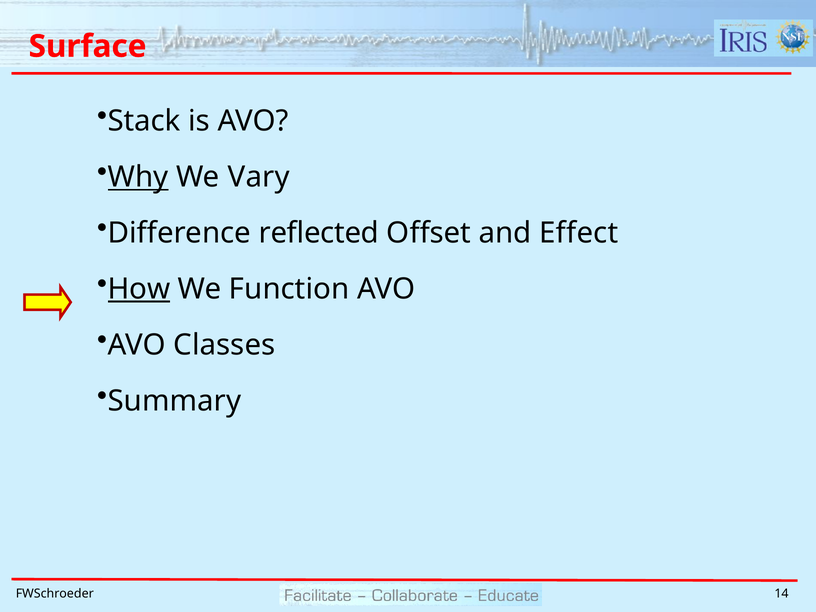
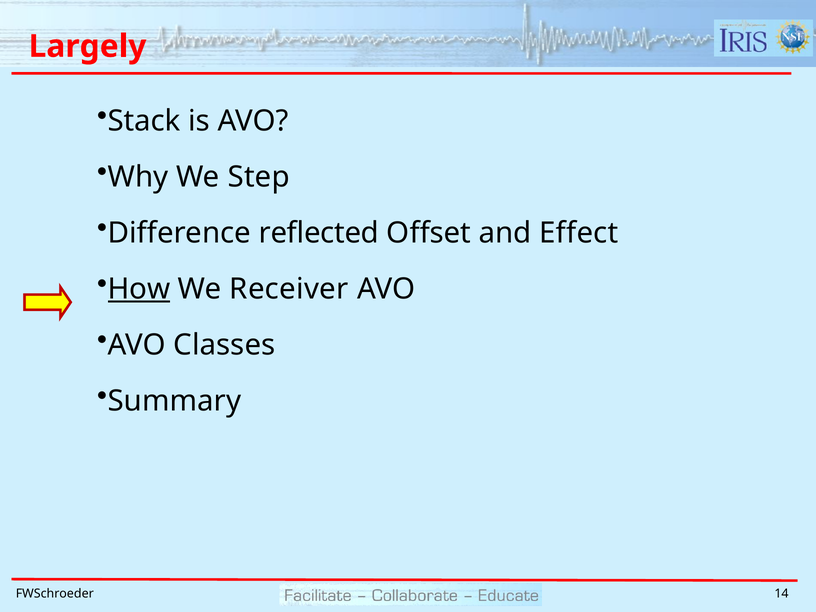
Surface: Surface -> Largely
Why underline: present -> none
Vary: Vary -> Step
Function: Function -> Receiver
